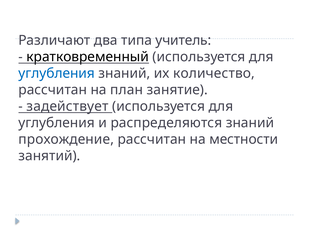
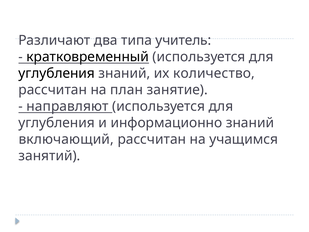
углубления at (57, 73) colour: blue -> black
задействует: задействует -> направляют
распределяются: распределяются -> информационно
прохождение: прохождение -> включающий
местности: местности -> учащимся
